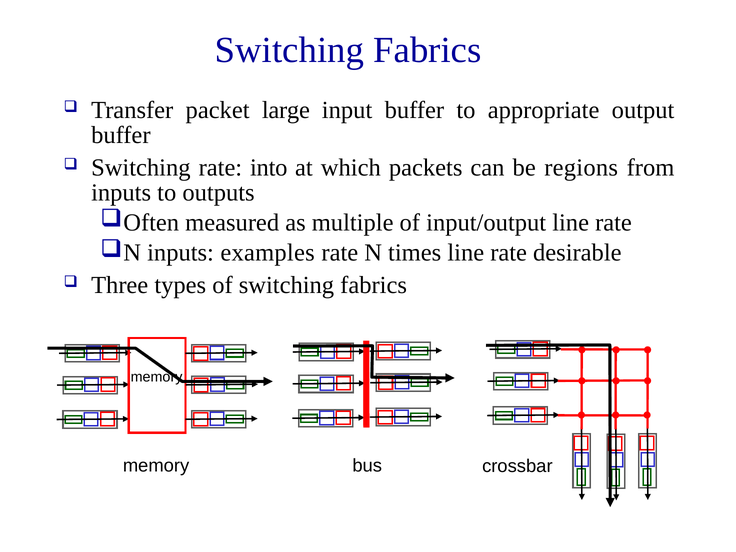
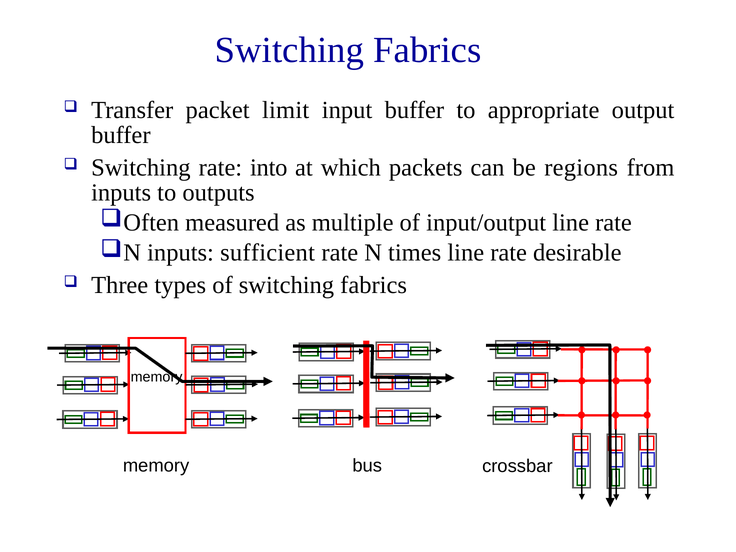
large: large -> limit
examples: examples -> sufficient
